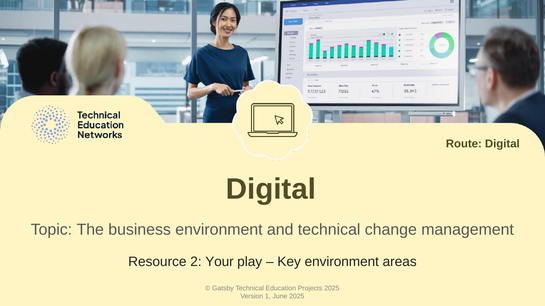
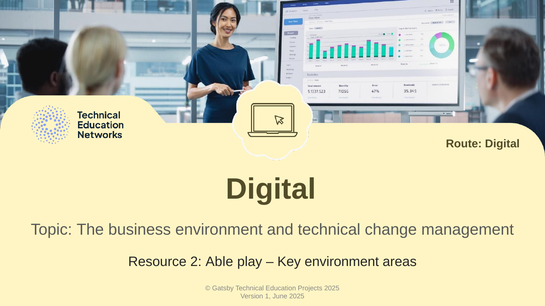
Your: Your -> Able
